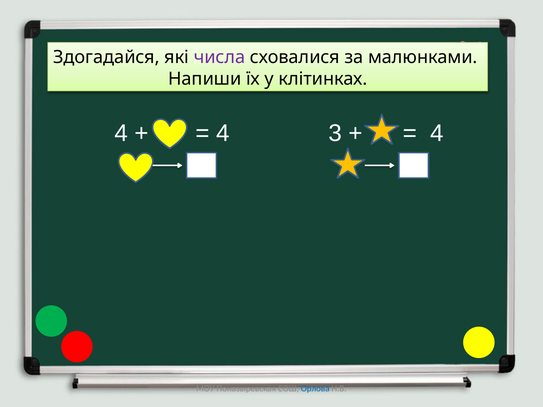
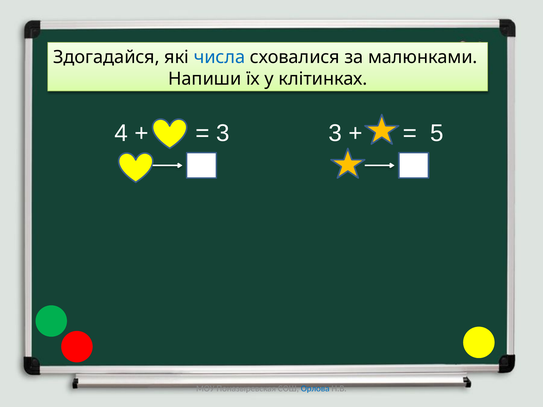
числа colour: purple -> blue
4 at (223, 133): 4 -> 3
4 at (437, 133): 4 -> 5
